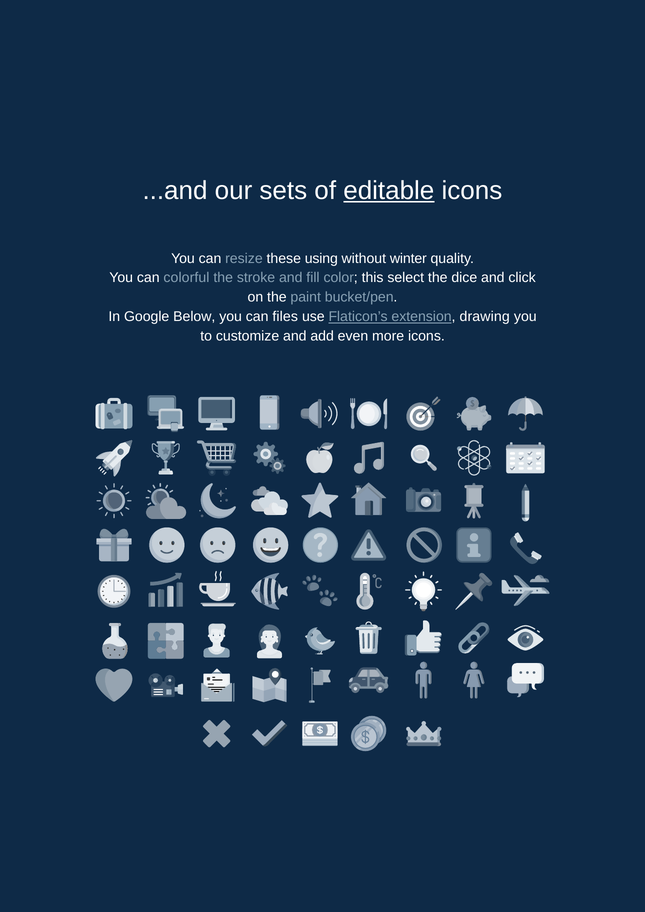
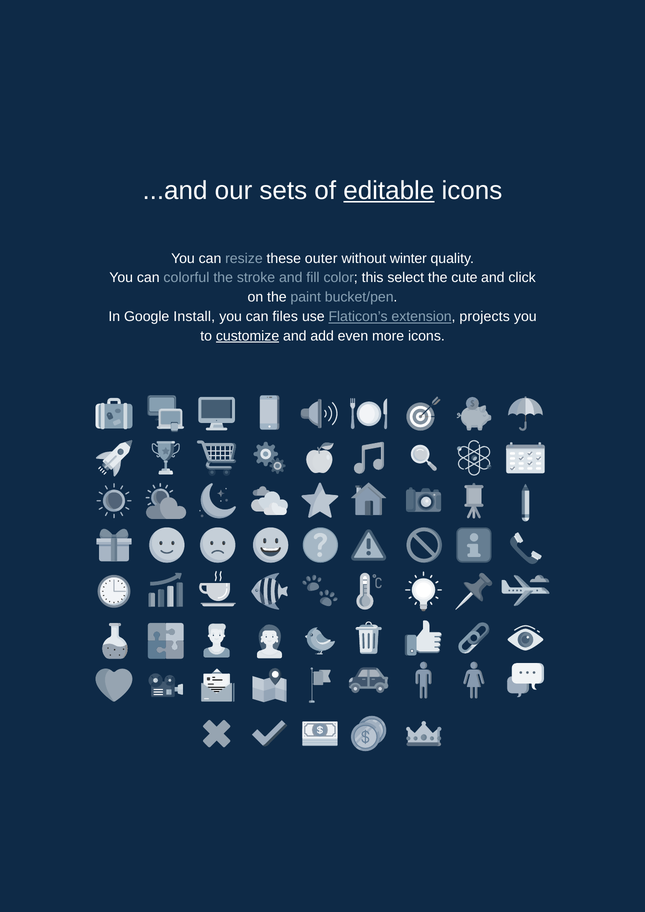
using: using -> outer
dice: dice -> cute
Below: Below -> Install
drawing: drawing -> projects
customize underline: none -> present
